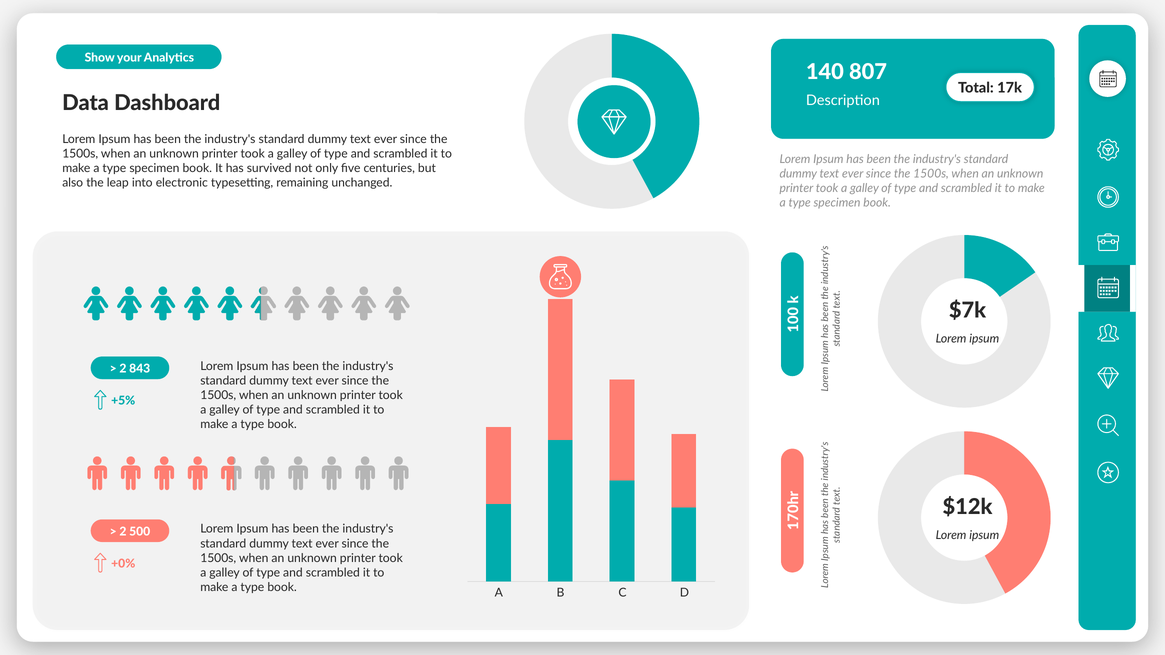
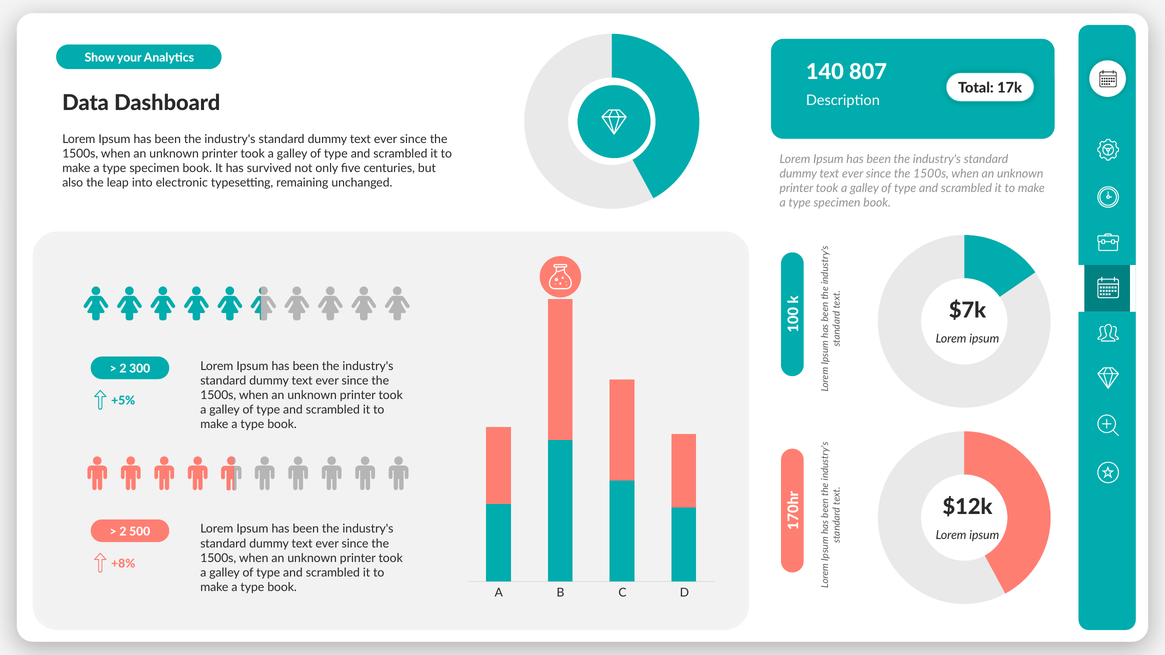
843: 843 -> 300
+0%: +0% -> +8%
